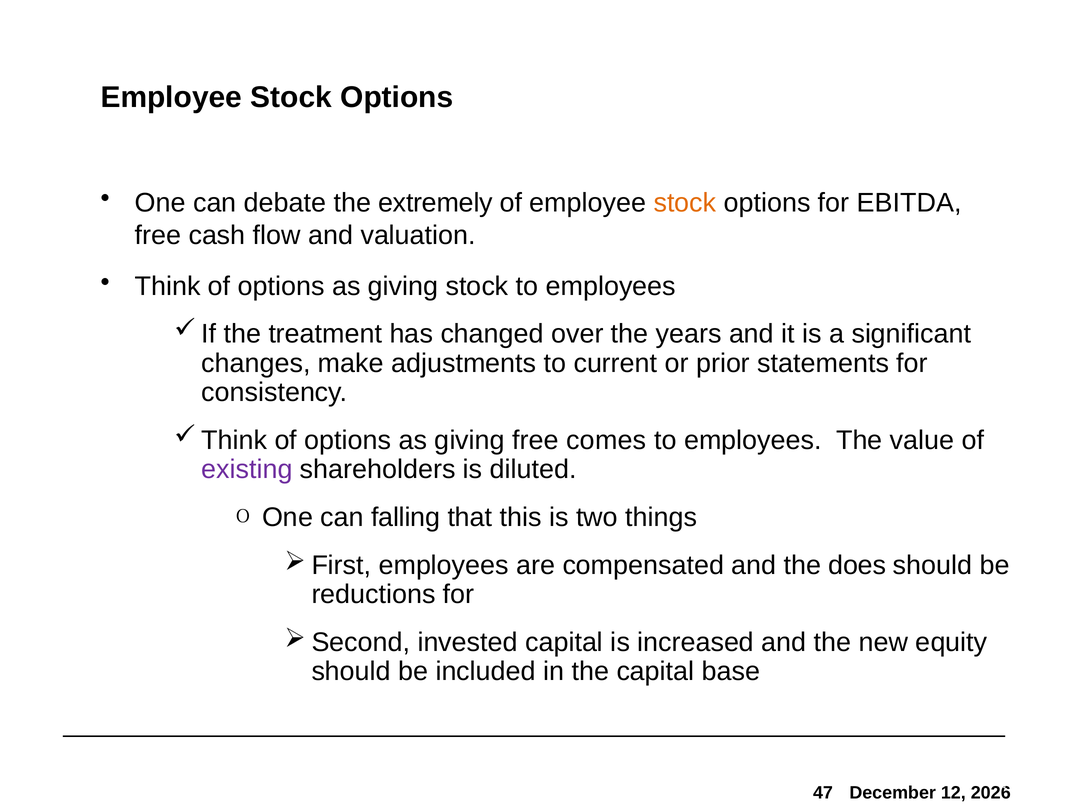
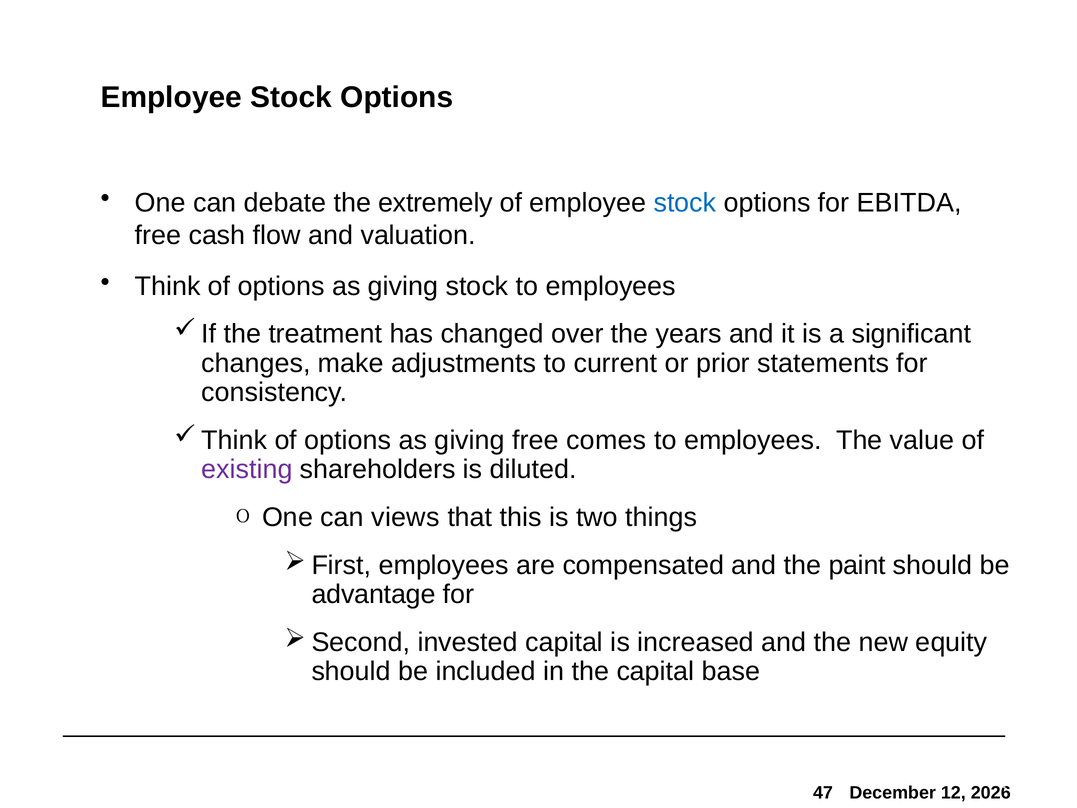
stock at (685, 203) colour: orange -> blue
falling: falling -> views
does: does -> paint
reductions: reductions -> advantage
